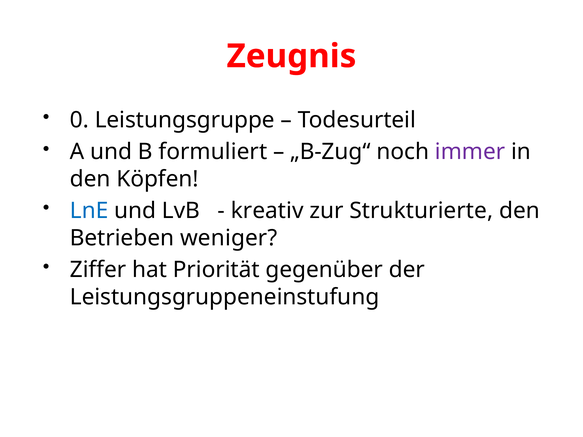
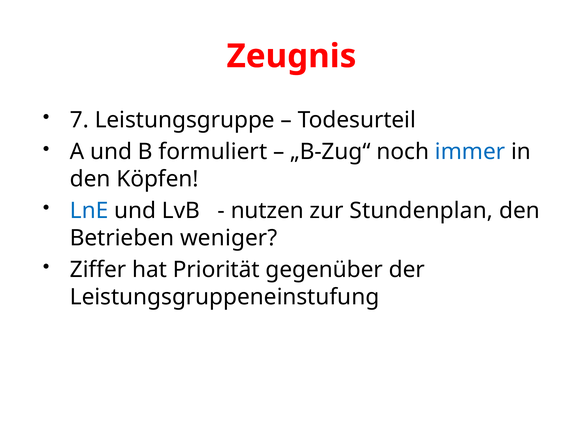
0: 0 -> 7
immer colour: purple -> blue
kreativ: kreativ -> nutzen
Strukturierte: Strukturierte -> Stundenplan
